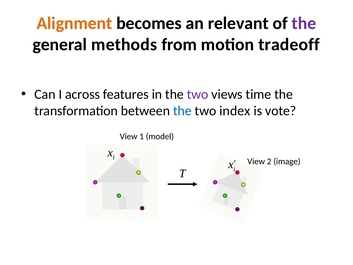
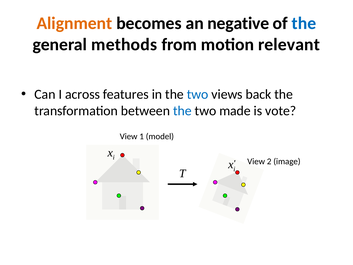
relevant: relevant -> negative
the at (304, 23) colour: purple -> blue
tradeoff: tradeoff -> relevant
two at (198, 94) colour: purple -> blue
time: time -> back
index: index -> made
